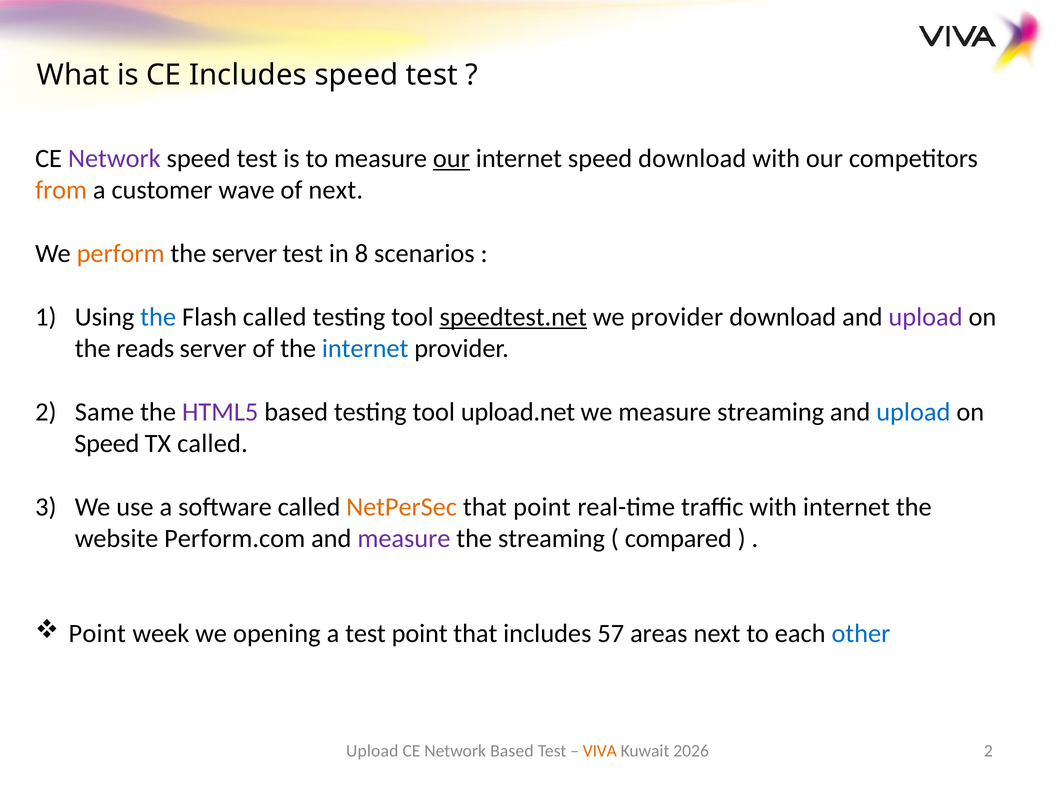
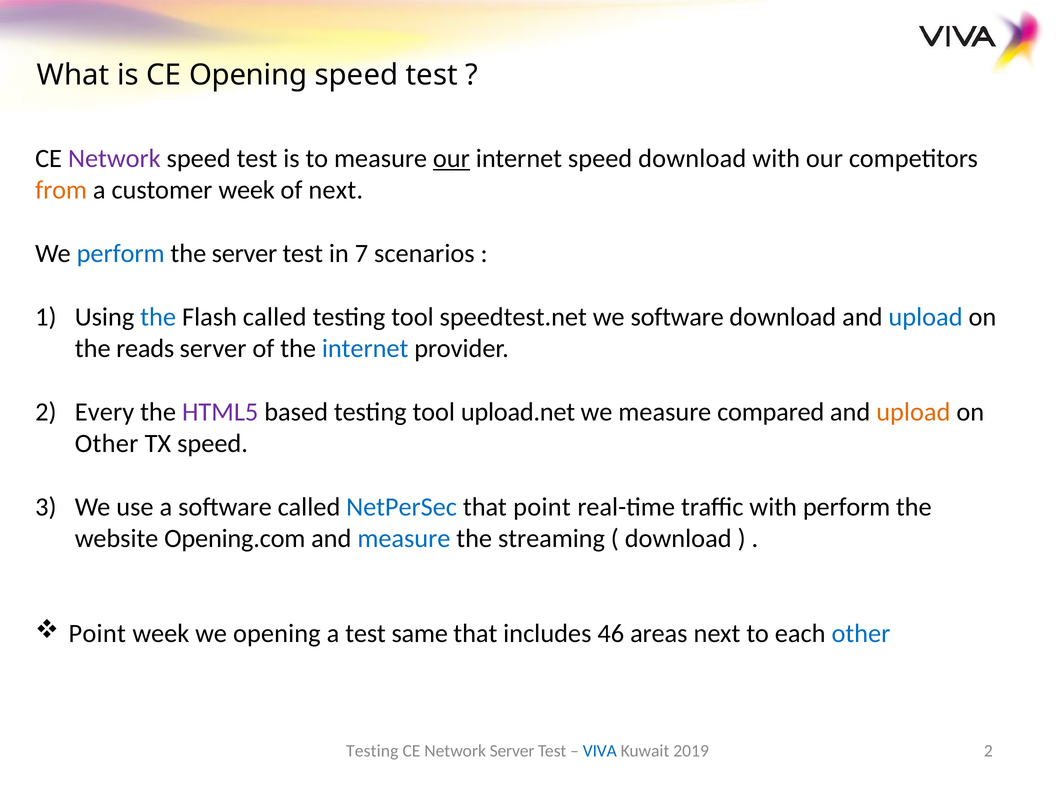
CE Includes: Includes -> Opening
customer wave: wave -> week
perform at (121, 254) colour: orange -> blue
8: 8 -> 7
speedtest.net underline: present -> none
we provider: provider -> software
upload at (926, 317) colour: purple -> blue
Same: Same -> Every
measure streaming: streaming -> compared
upload at (913, 412) colour: blue -> orange
Speed at (107, 444): Speed -> Other
TX called: called -> speed
NetPerSec colour: orange -> blue
with internet: internet -> perform
Perform.com: Perform.com -> Opening.com
measure at (404, 539) colour: purple -> blue
compared at (678, 539): compared -> download
test point: point -> same
57: 57 -> 46
Upload at (372, 751): Upload -> Testing
Network Based: Based -> Server
VIVA colour: orange -> blue
2026: 2026 -> 2019
